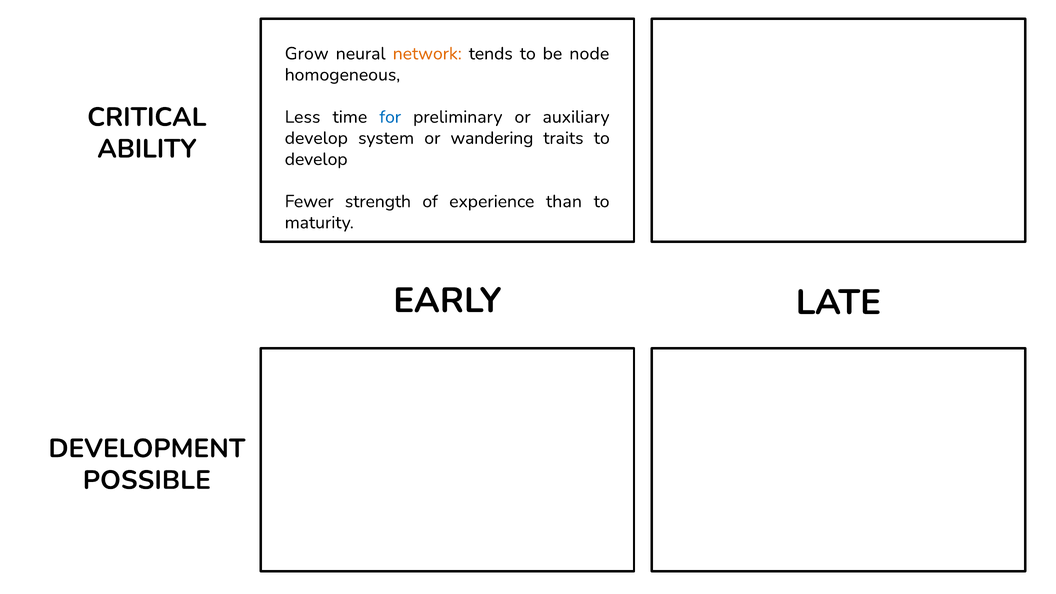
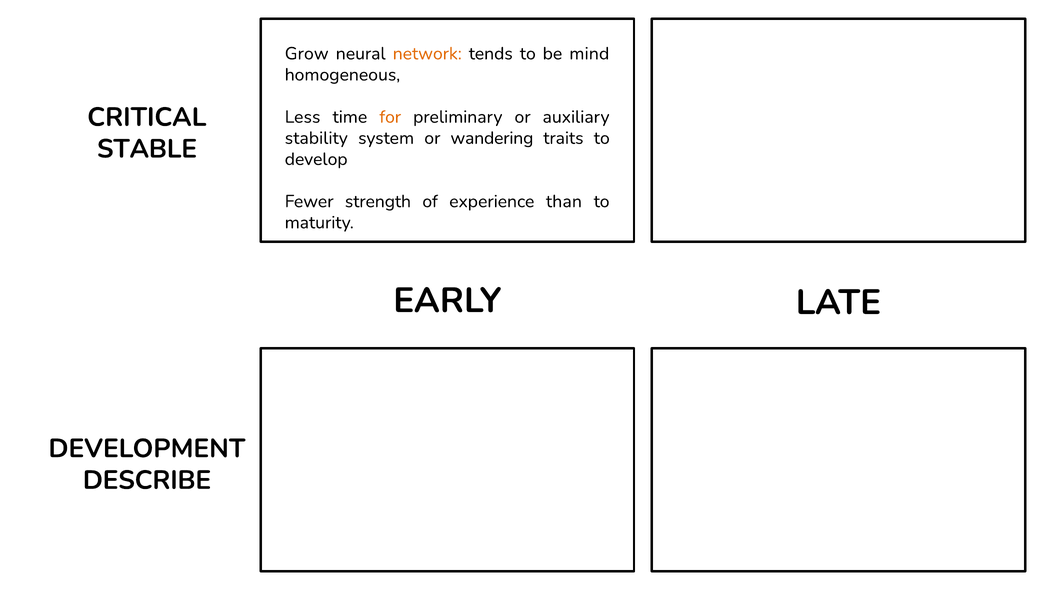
node: node -> mind
for colour: blue -> orange
develop at (316, 138): develop -> stability
ABILITY: ABILITY -> STABLE
POSSIBLE: POSSIBLE -> DESCRIBE
